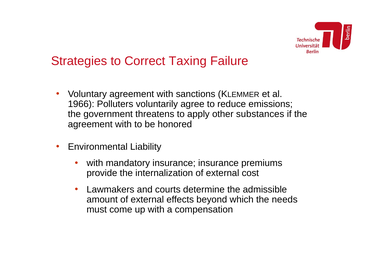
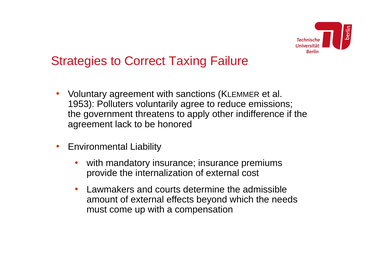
1966: 1966 -> 1953
substances: substances -> indifference
with at (123, 124): with -> lack
